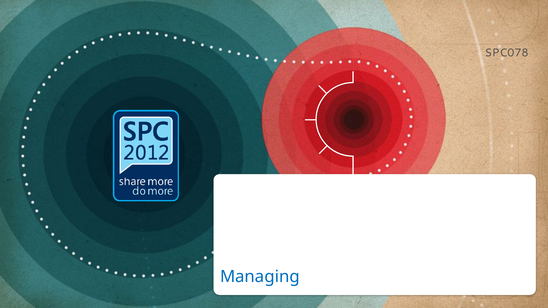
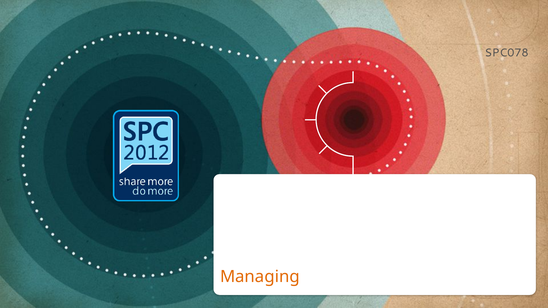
Managing colour: blue -> orange
